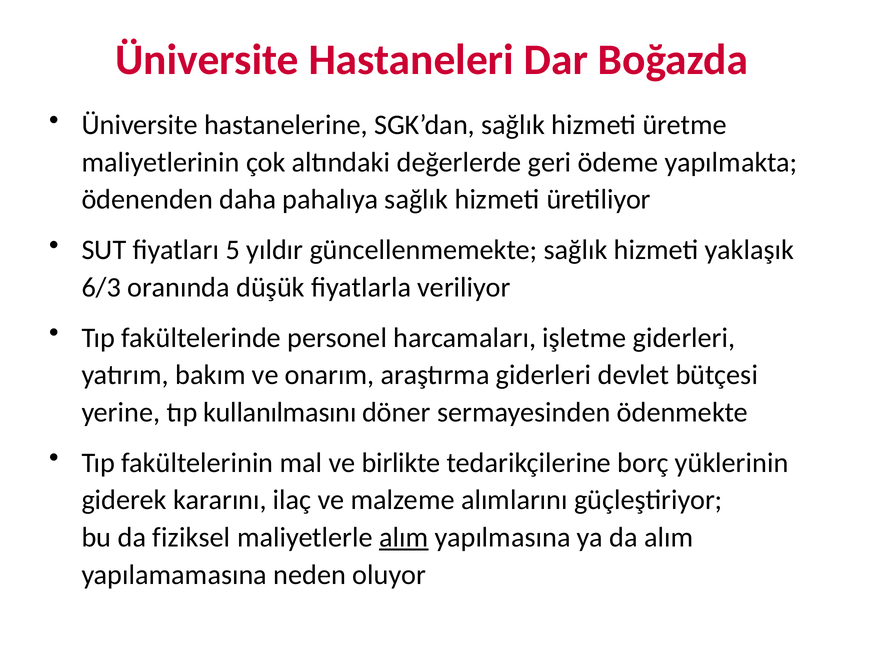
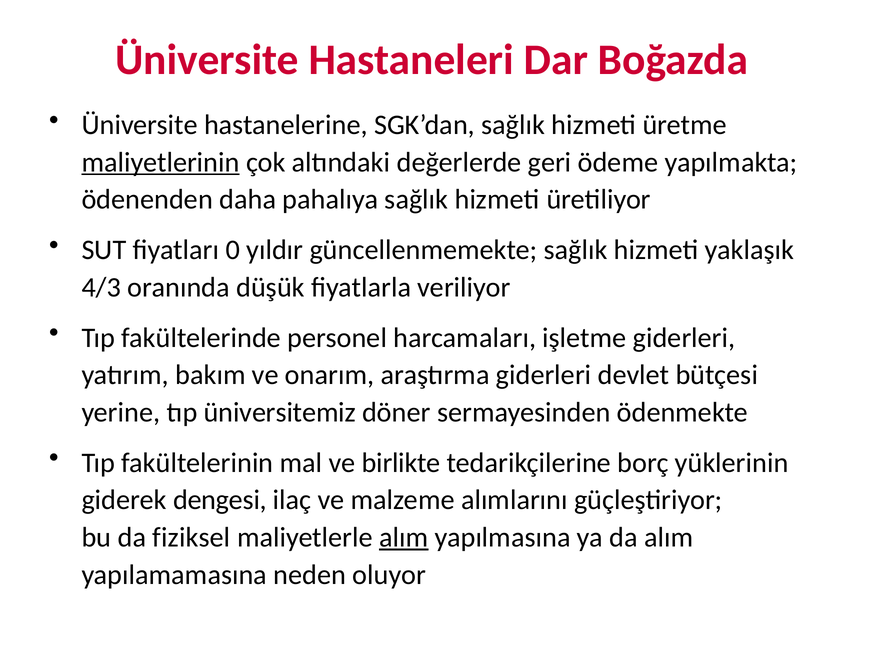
maliyetlerinin underline: none -> present
5: 5 -> 0
6/3: 6/3 -> 4/3
kullanılmasını: kullanılmasını -> üniversitemiz
kararını: kararını -> dengesi
